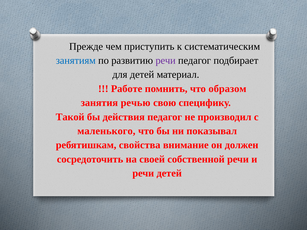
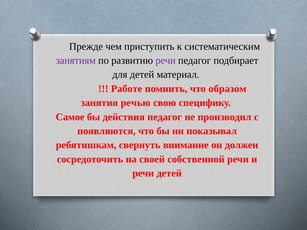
занятиям colour: blue -> purple
Такой: Такой -> Самое
маленького: маленького -> появляются
свойства: свойства -> свернуть
